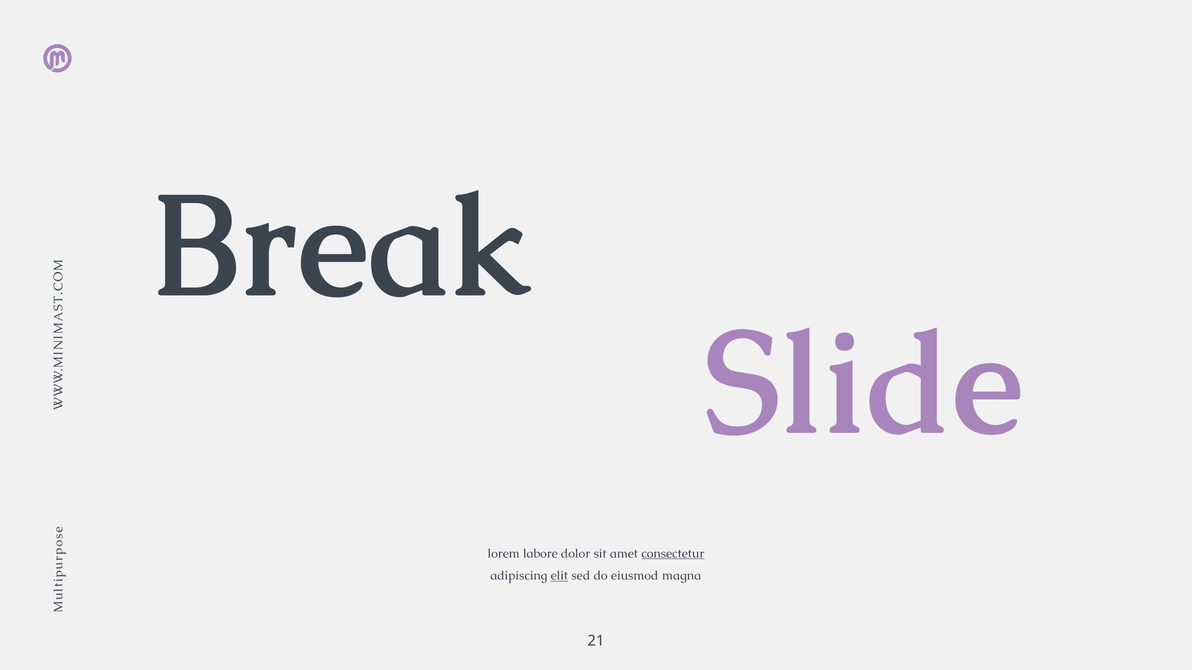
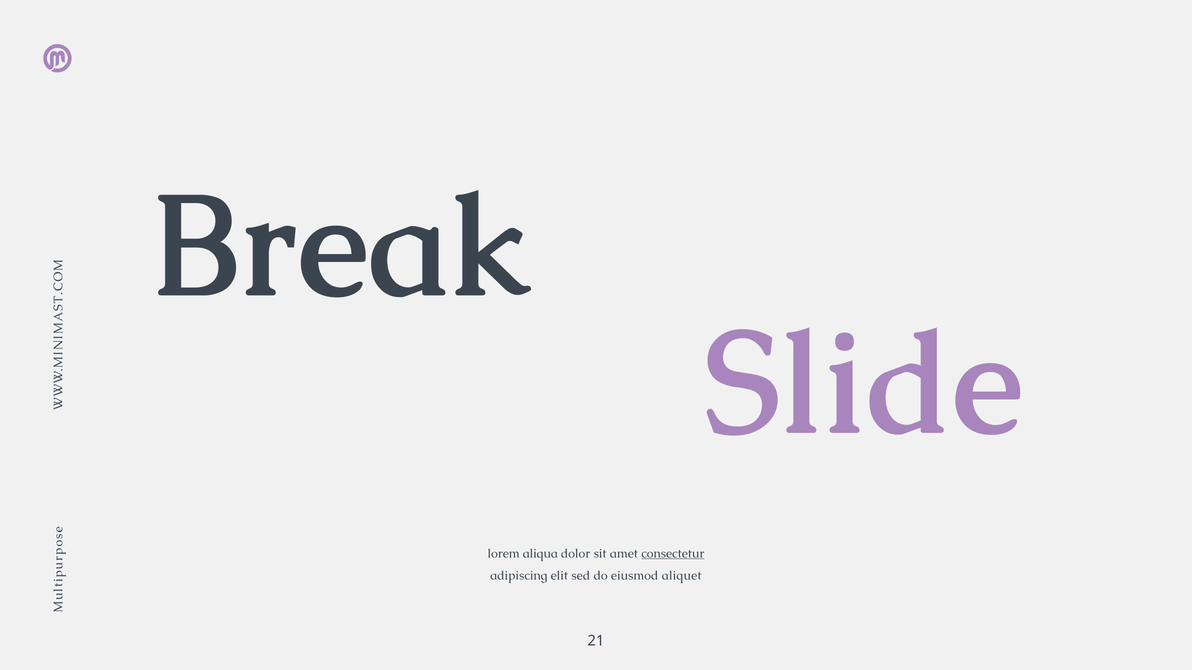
labore: labore -> aliqua
elit underline: present -> none
magna: magna -> aliquet
